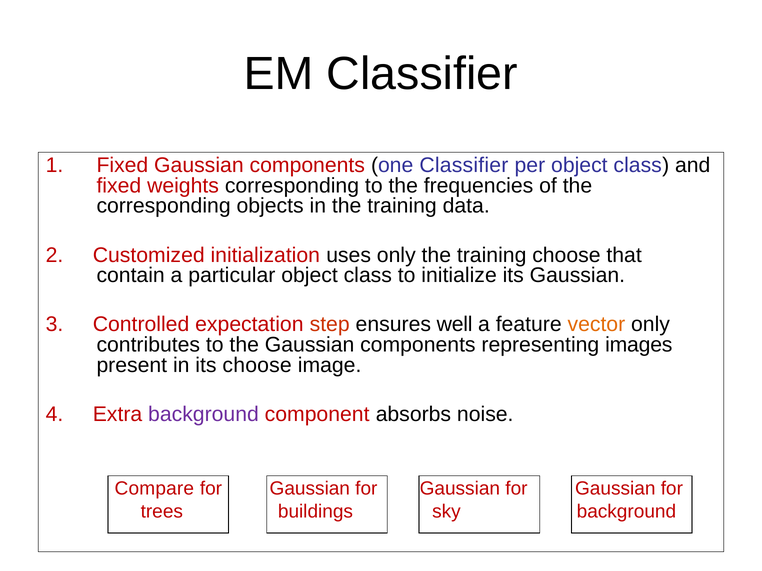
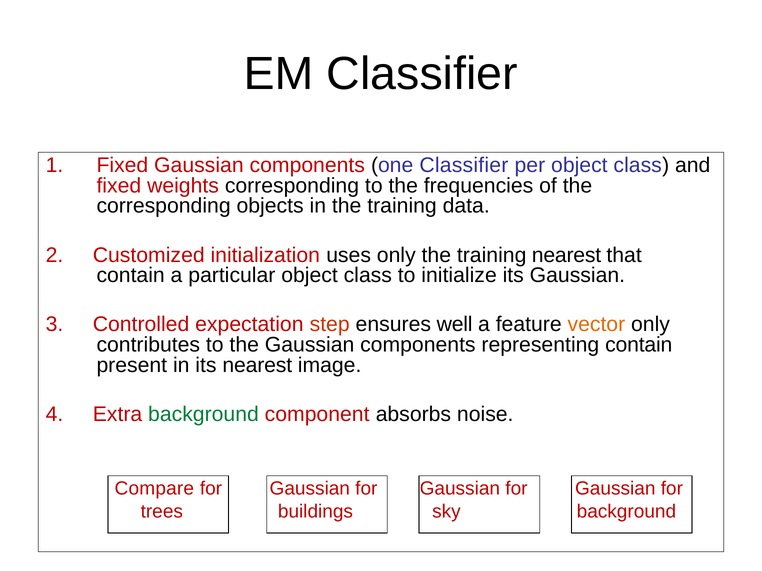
training choose: choose -> nearest
representing images: images -> contain
its choose: choose -> nearest
background at (203, 415) colour: purple -> green
